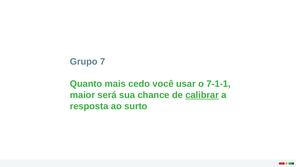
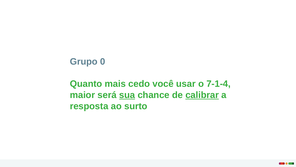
7: 7 -> 0
7-1-1: 7-1-1 -> 7-1-4
sua underline: none -> present
